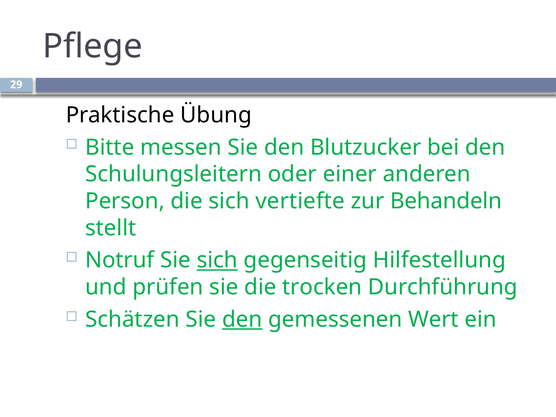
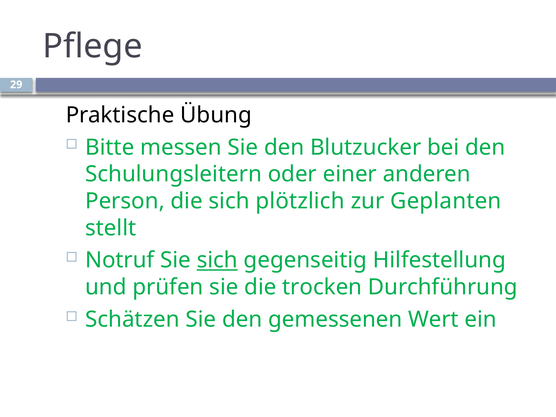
vertiefte: vertiefte -> plötzlich
Behandeln: Behandeln -> Geplanten
den at (242, 319) underline: present -> none
